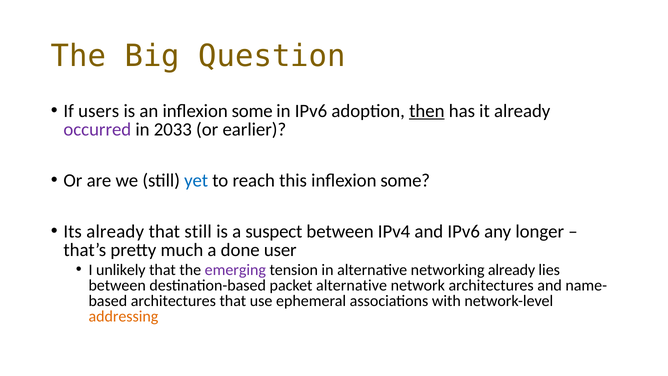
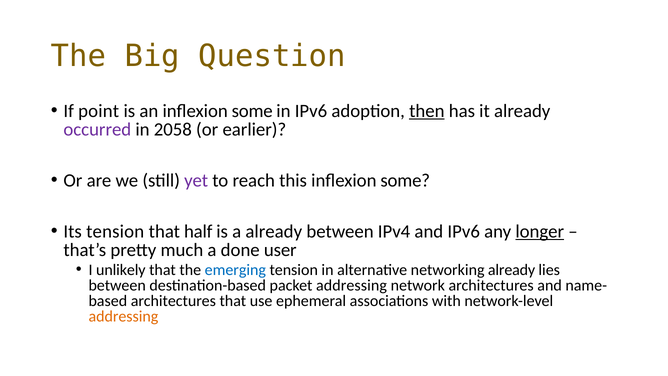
users: users -> point
2033: 2033 -> 2058
yet colour: blue -> purple
Its already: already -> tension
that still: still -> half
a suspect: suspect -> already
longer underline: none -> present
emerging colour: purple -> blue
packet alternative: alternative -> addressing
